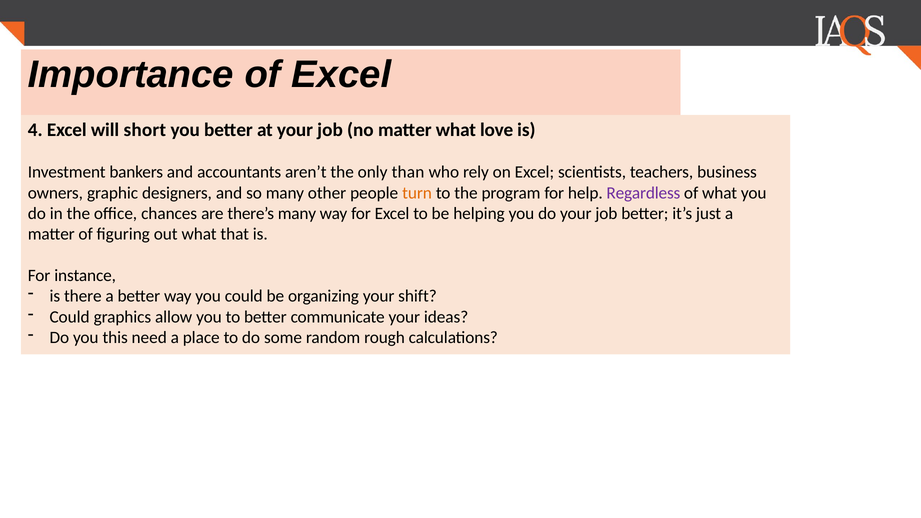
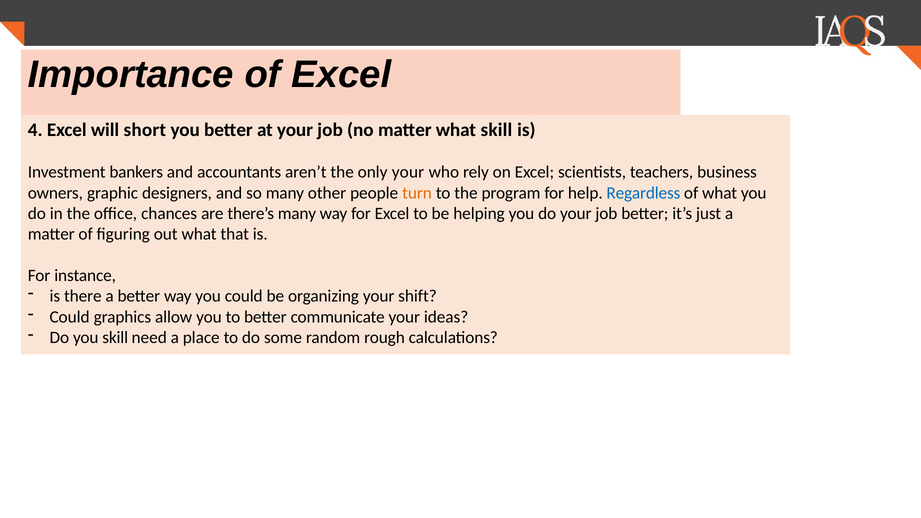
what love: love -> skill
only than: than -> your
Regardless colour: purple -> blue
you this: this -> skill
